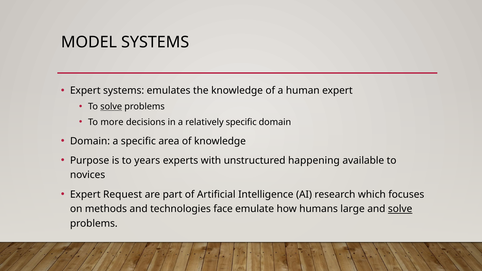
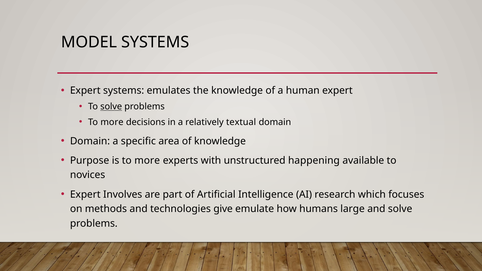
relatively specific: specific -> textual
is to years: years -> more
Request: Request -> Involves
face: face -> give
solve at (400, 209) underline: present -> none
